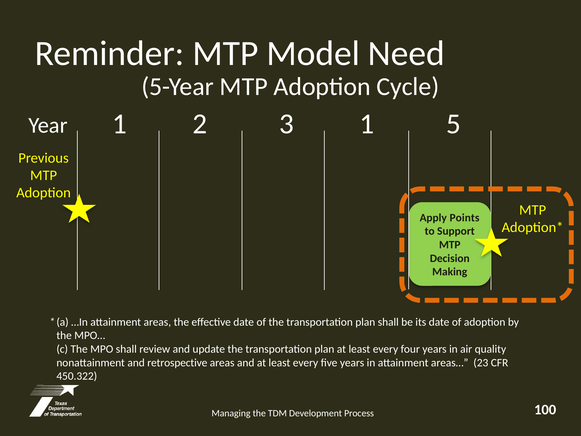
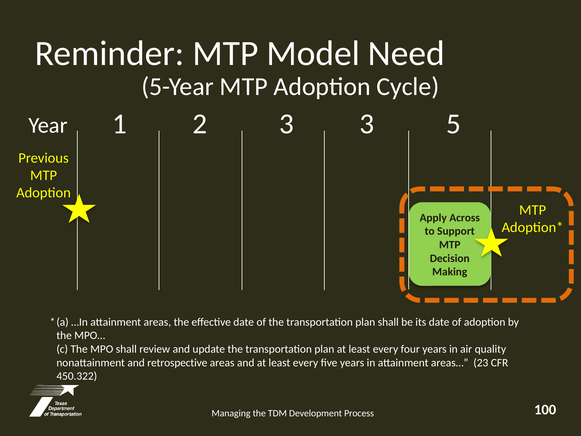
3 1: 1 -> 3
Points: Points -> Across
